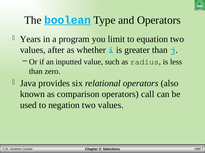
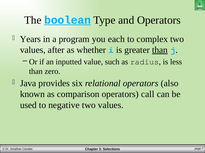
limit: limit -> each
equation: equation -> complex
than at (160, 50) underline: none -> present
negation: negation -> negative
